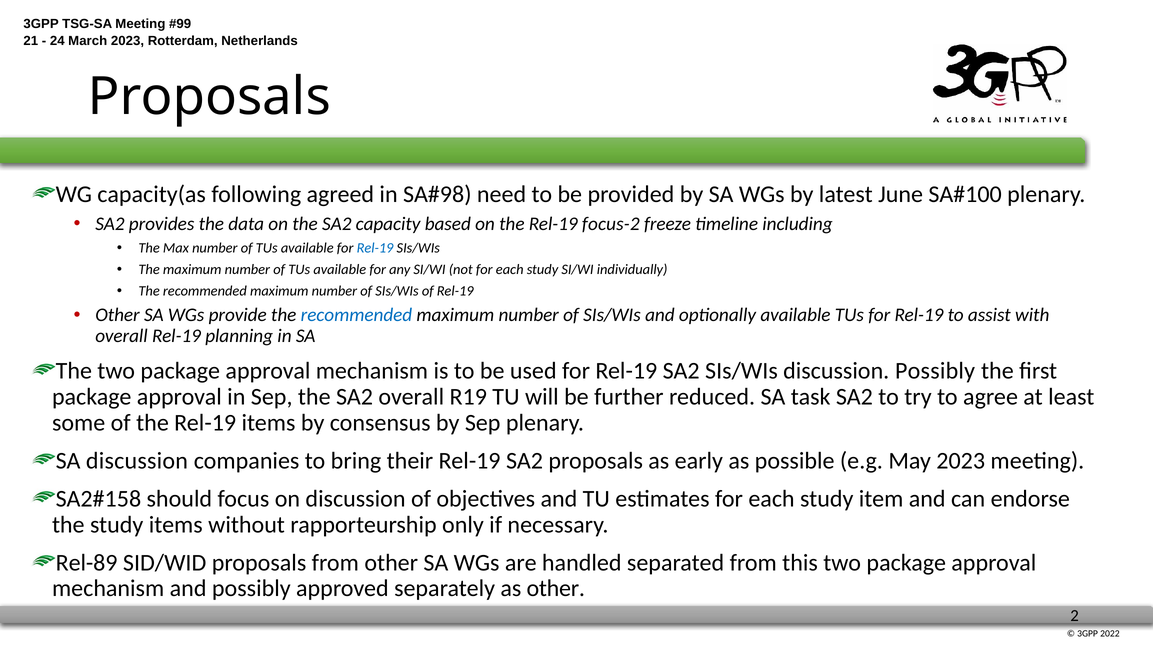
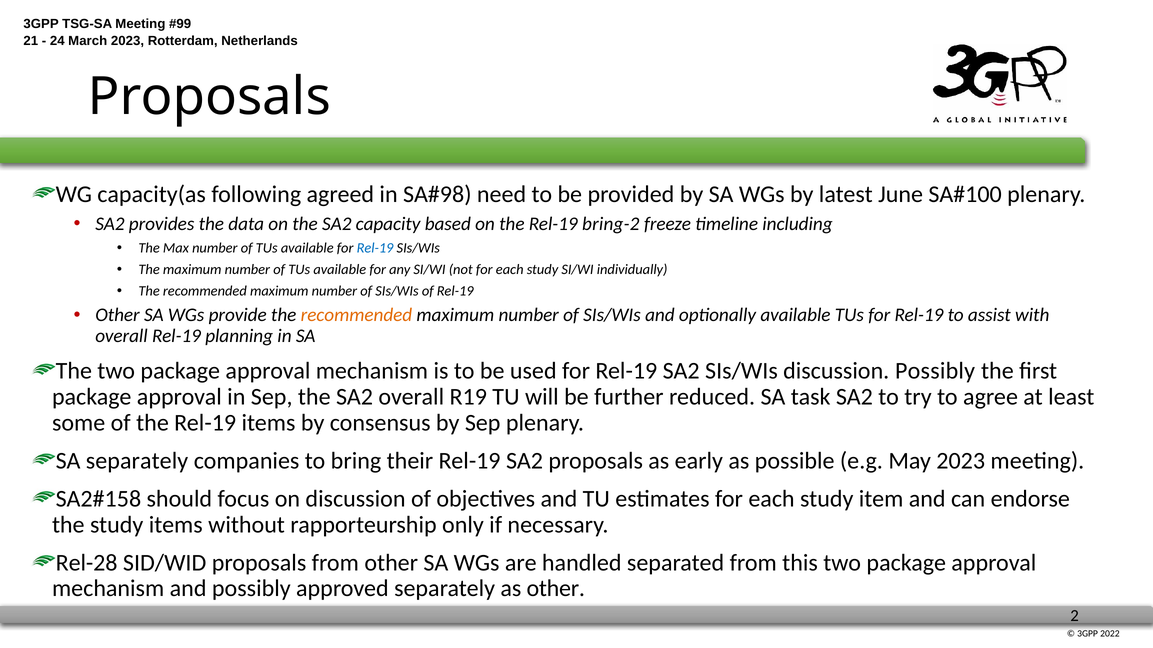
focus-2: focus-2 -> bring-2
recommended at (356, 315) colour: blue -> orange
SA discussion: discussion -> separately
Rel-89: Rel-89 -> Rel-28
